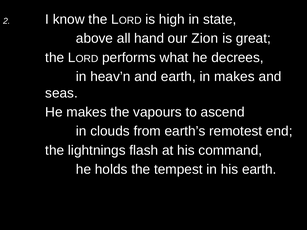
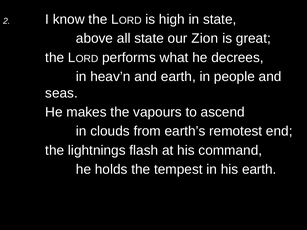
all hand: hand -> state
in makes: makes -> people
